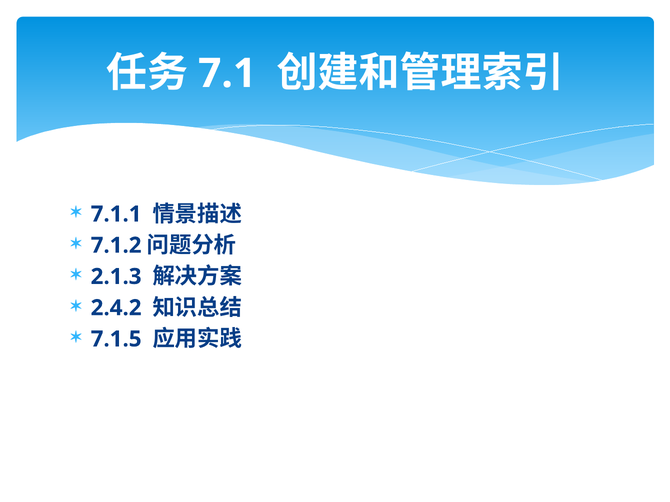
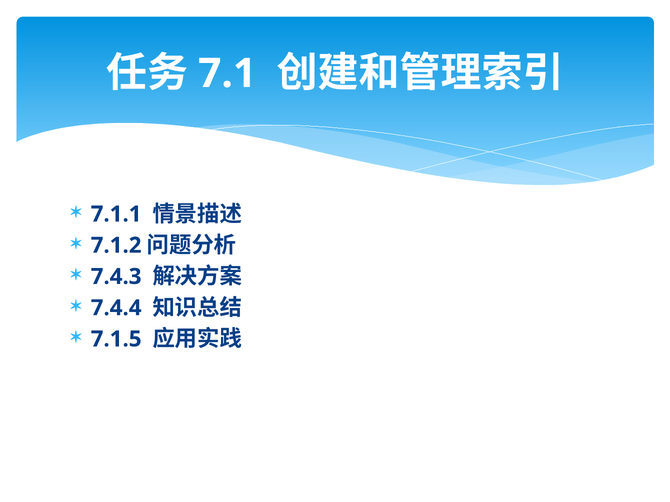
2.1.3: 2.1.3 -> 7.4.3
2.4.2: 2.4.2 -> 7.4.4
